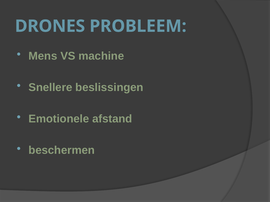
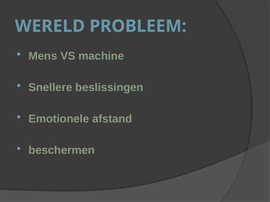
DRONES: DRONES -> WERELD
